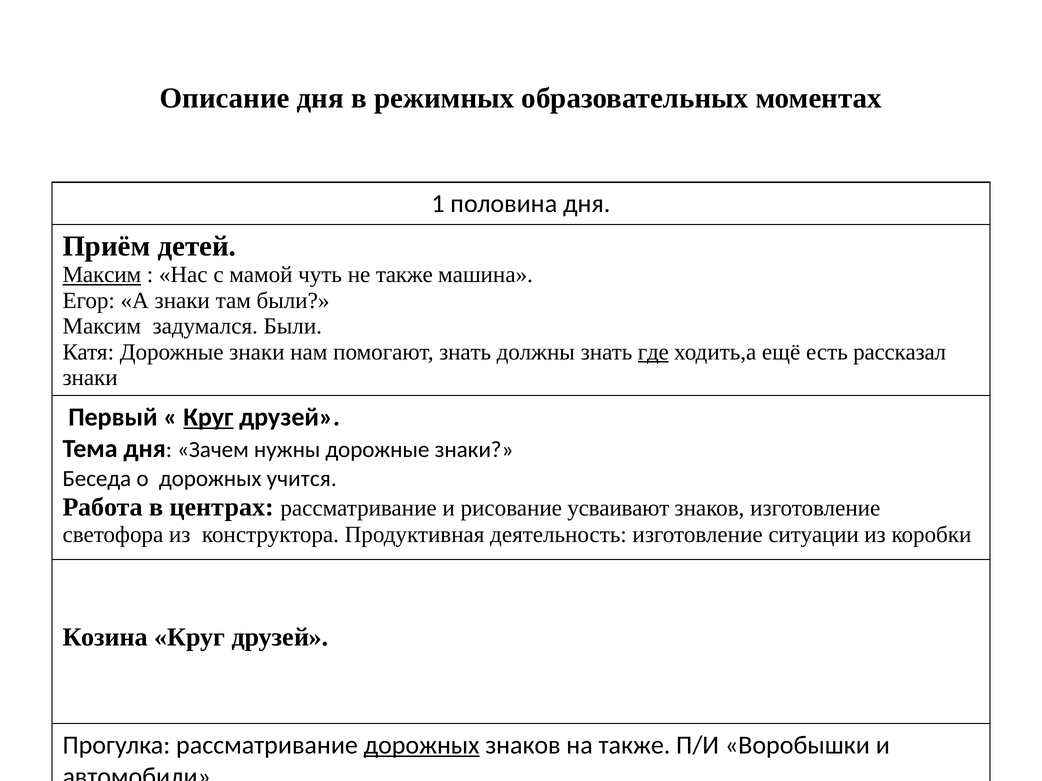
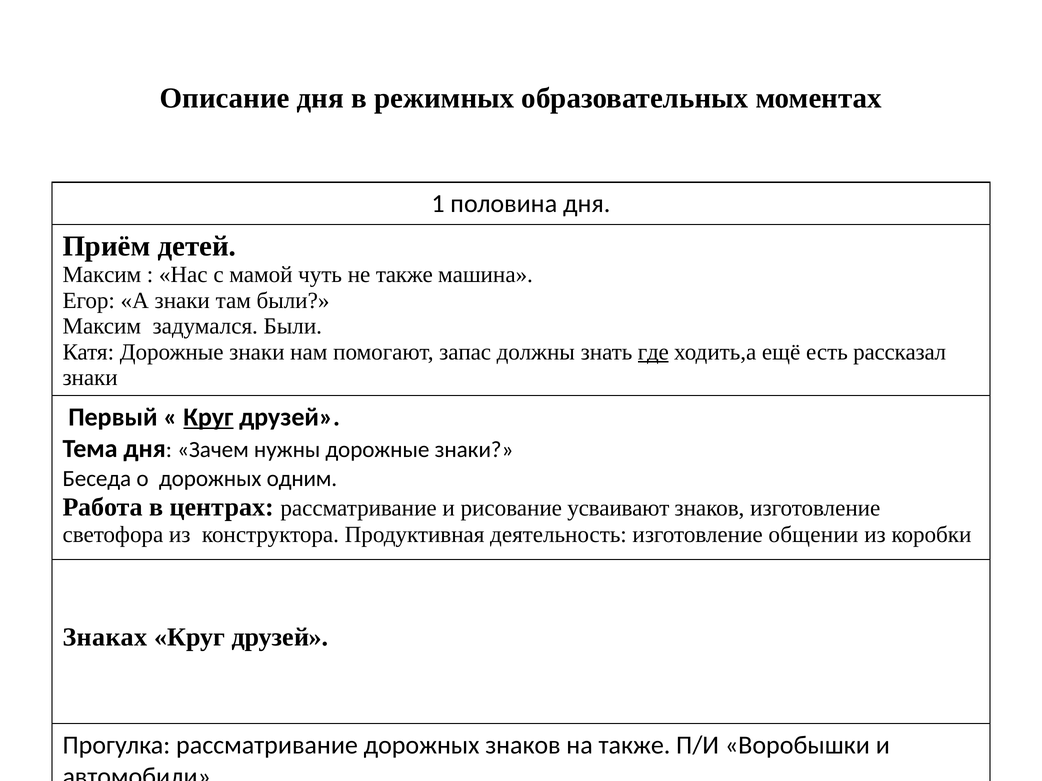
Максим at (102, 275) underline: present -> none
помогают знать: знать -> запас
учится: учится -> одним
ситуации: ситуации -> общении
Козина: Козина -> Знаках
дорожных at (422, 745) underline: present -> none
